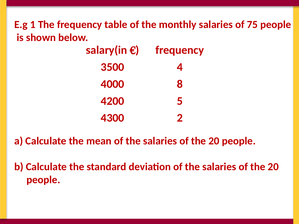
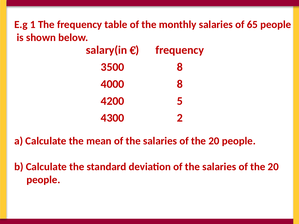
75: 75 -> 65
3500 4: 4 -> 8
